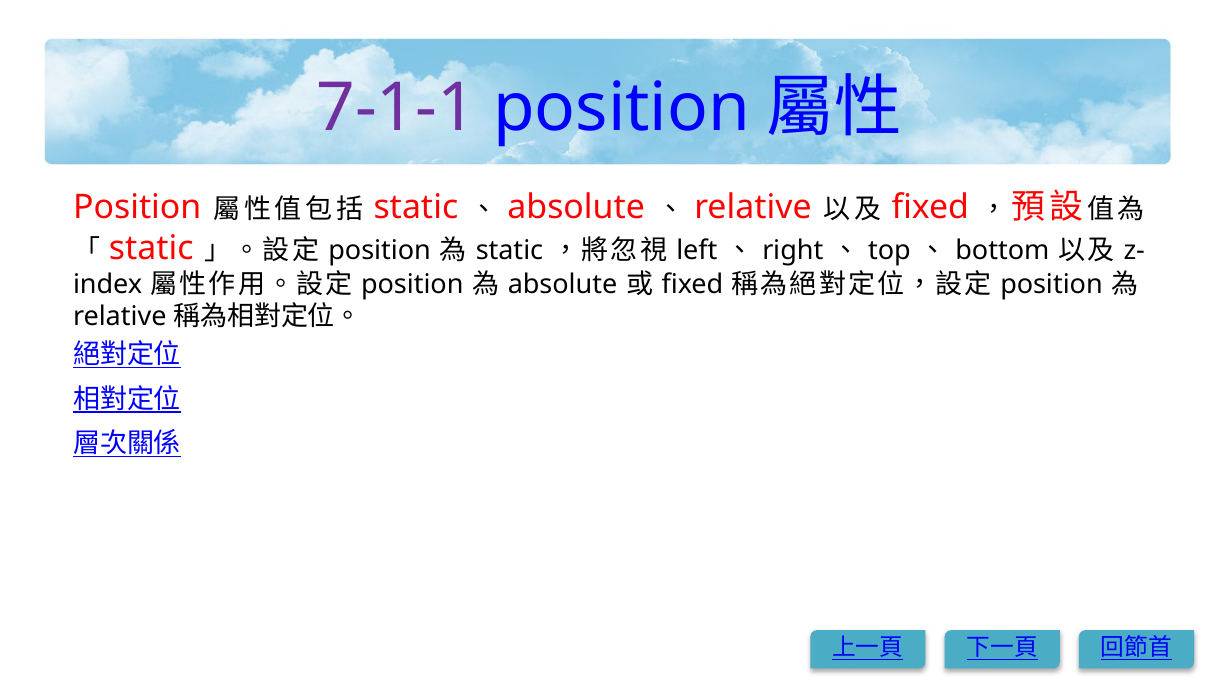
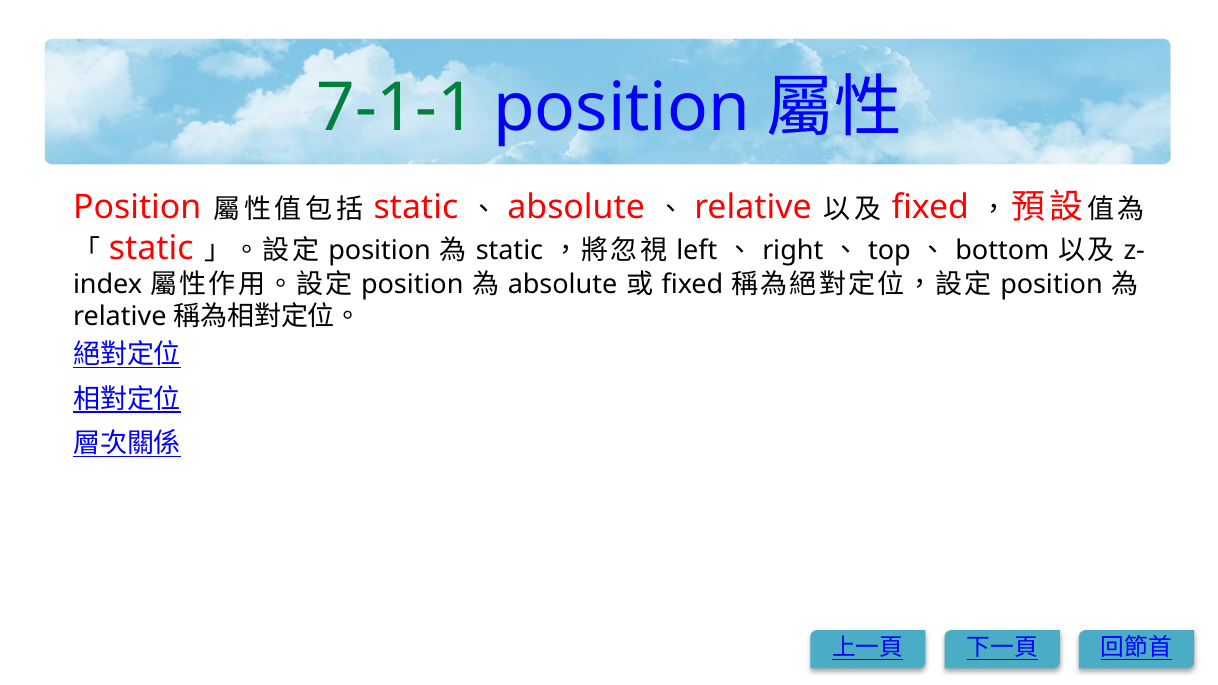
7-1-1 colour: purple -> green
